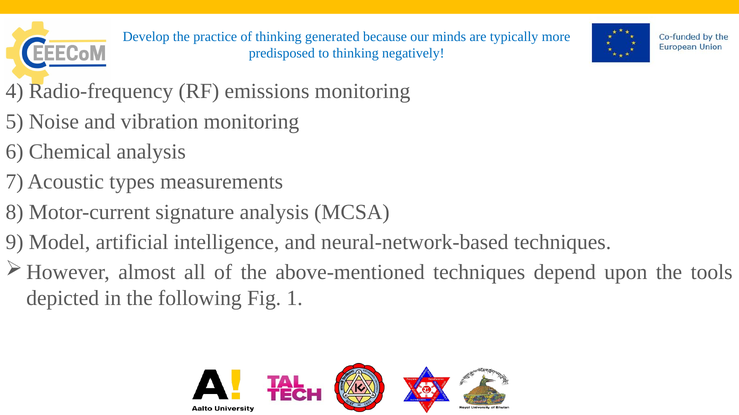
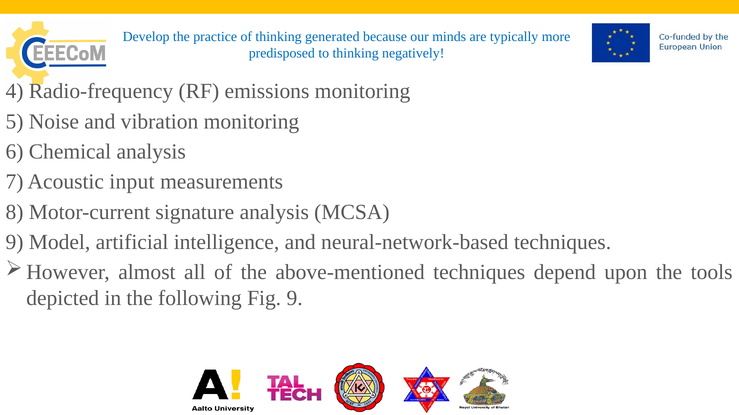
types: types -> input
Fig 1: 1 -> 9
